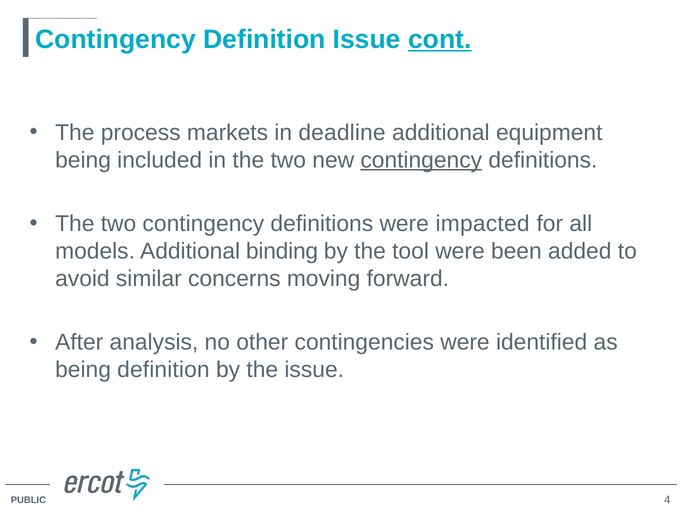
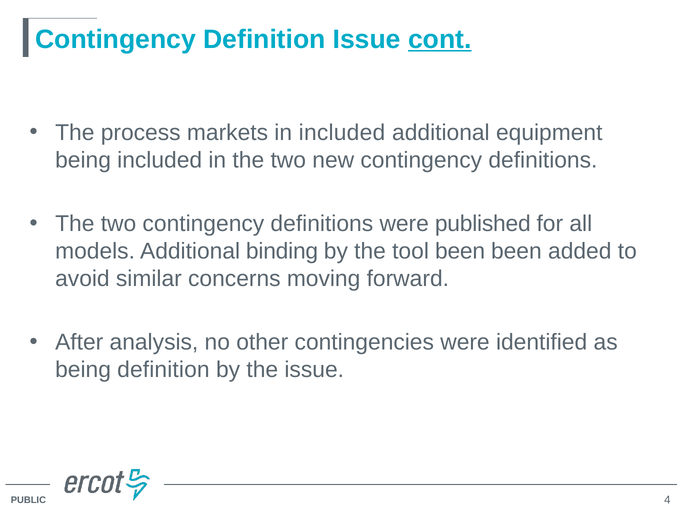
in deadline: deadline -> included
contingency at (421, 160) underline: present -> none
impacted: impacted -> published
tool were: were -> been
